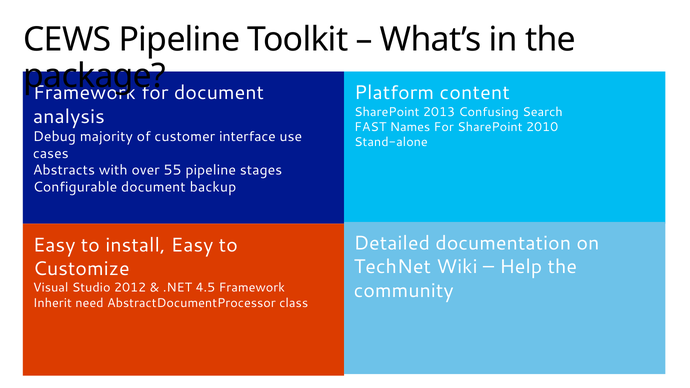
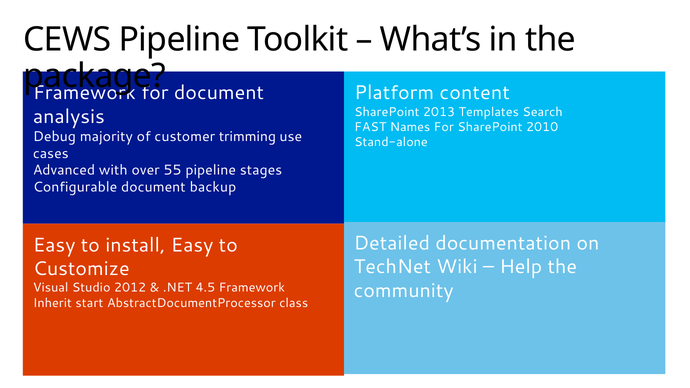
Confusing: Confusing -> Templates
interface: interface -> trimming
Abstracts: Abstracts -> Advanced
need: need -> start
